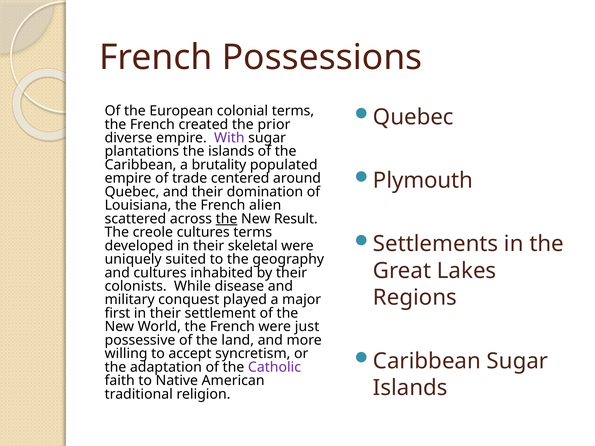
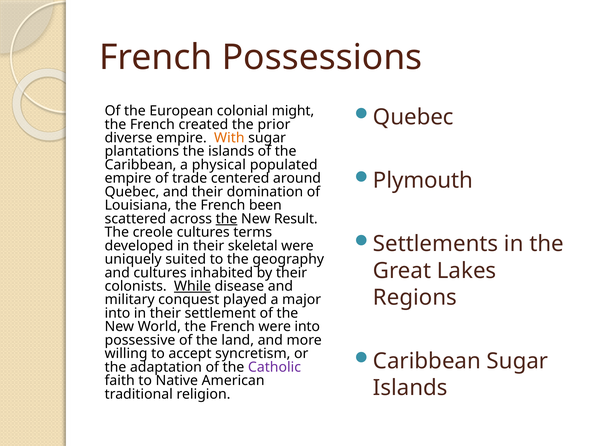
colonial terms: terms -> might
With colour: purple -> orange
brutality: brutality -> physical
alien: alien -> been
While underline: none -> present
first at (117, 313): first -> into
were just: just -> into
